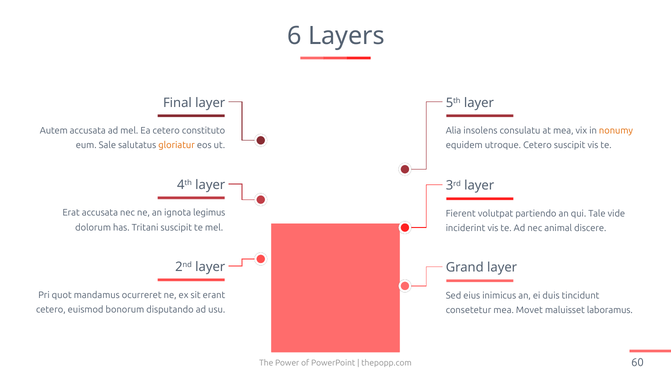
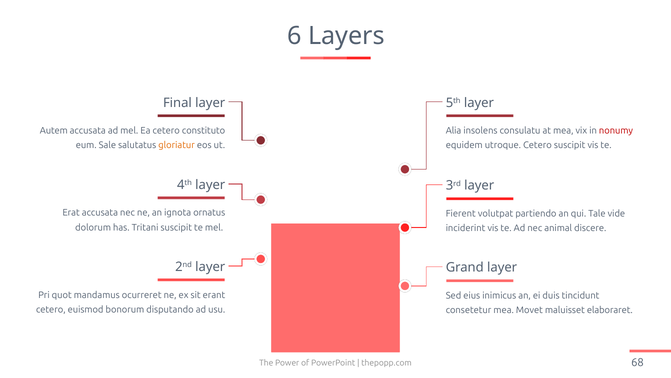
nonumy colour: orange -> red
legimus: legimus -> ornatus
laboramus: laboramus -> elaboraret
60: 60 -> 68
